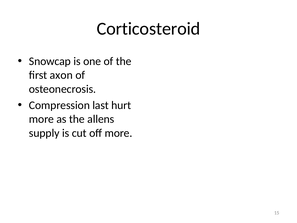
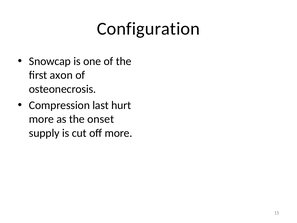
Corticosteroid: Corticosteroid -> Configuration
allens: allens -> onset
